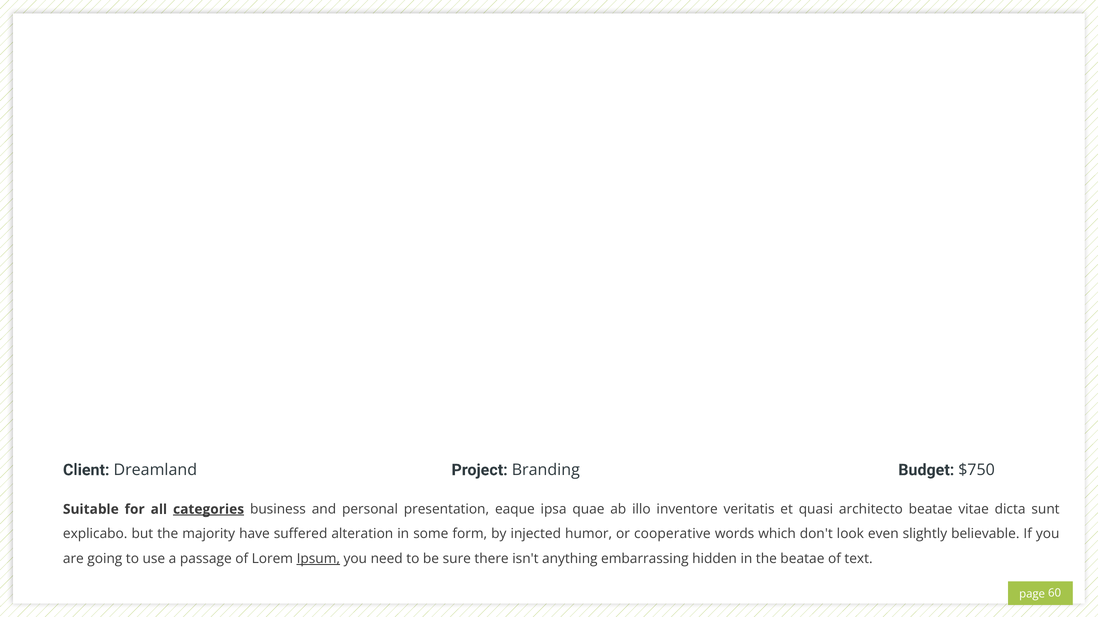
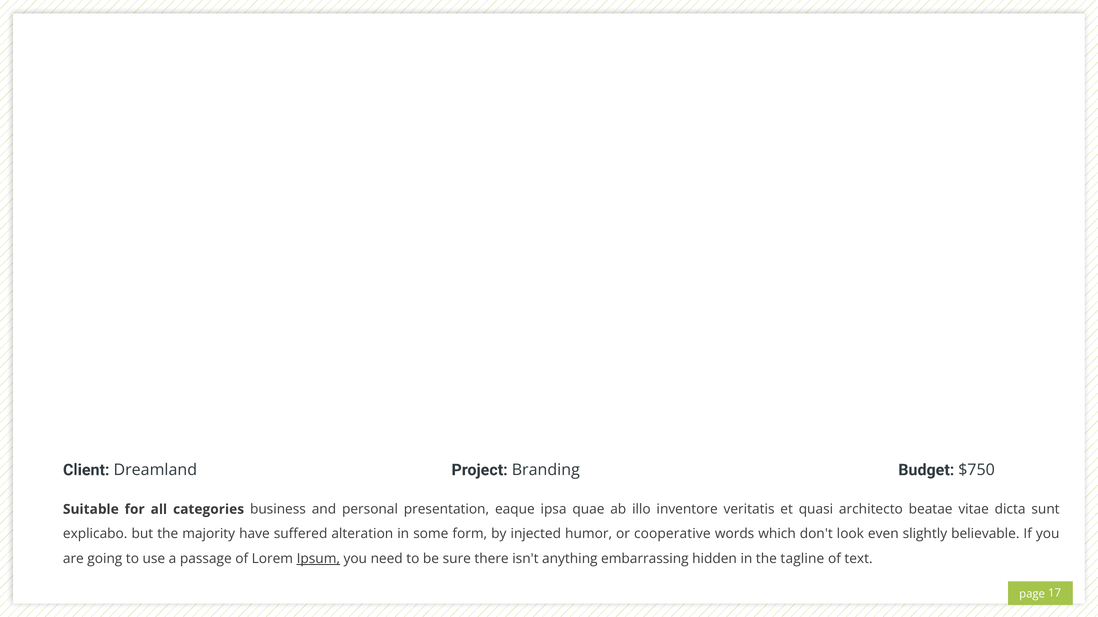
categories underline: present -> none
the beatae: beatae -> tagline
60: 60 -> 17
